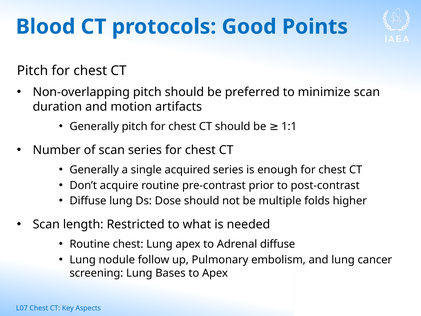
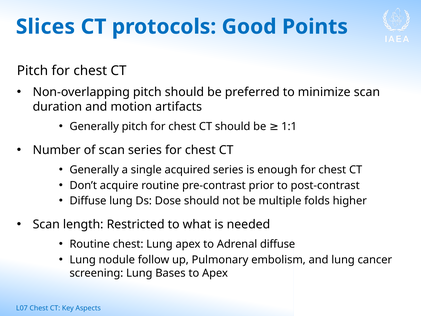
Blood: Blood -> Slices
